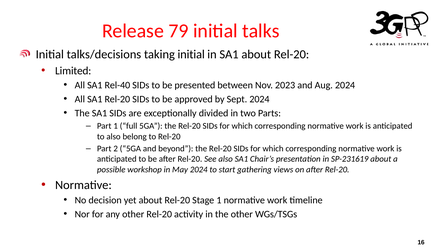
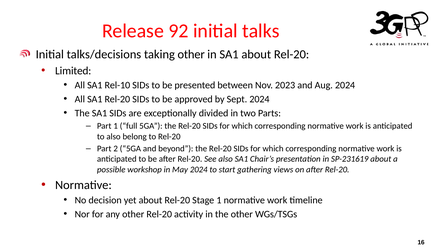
79: 79 -> 92
taking initial: initial -> other
Rel-40: Rel-40 -> Rel-10
